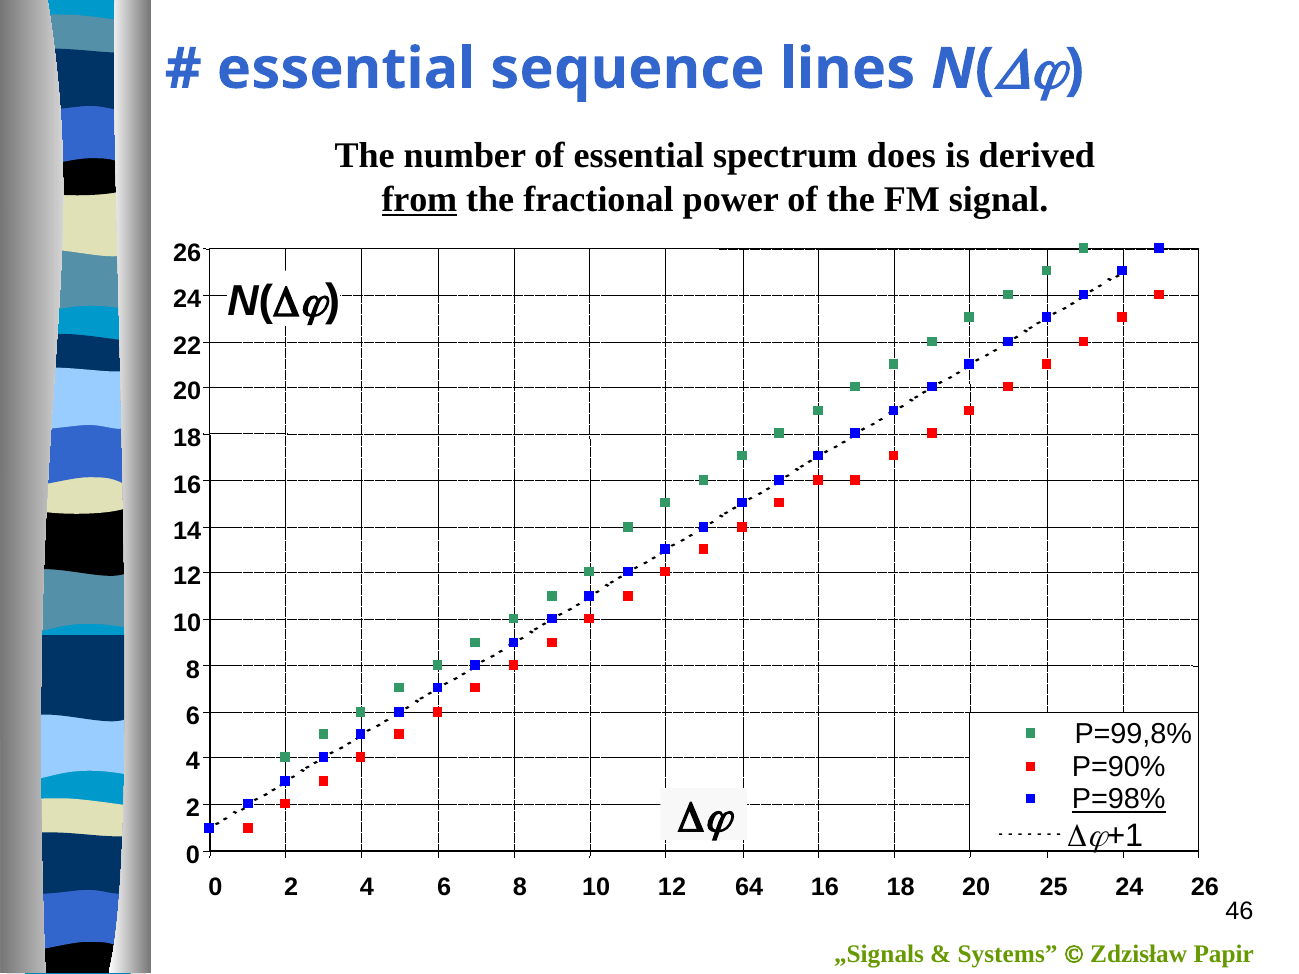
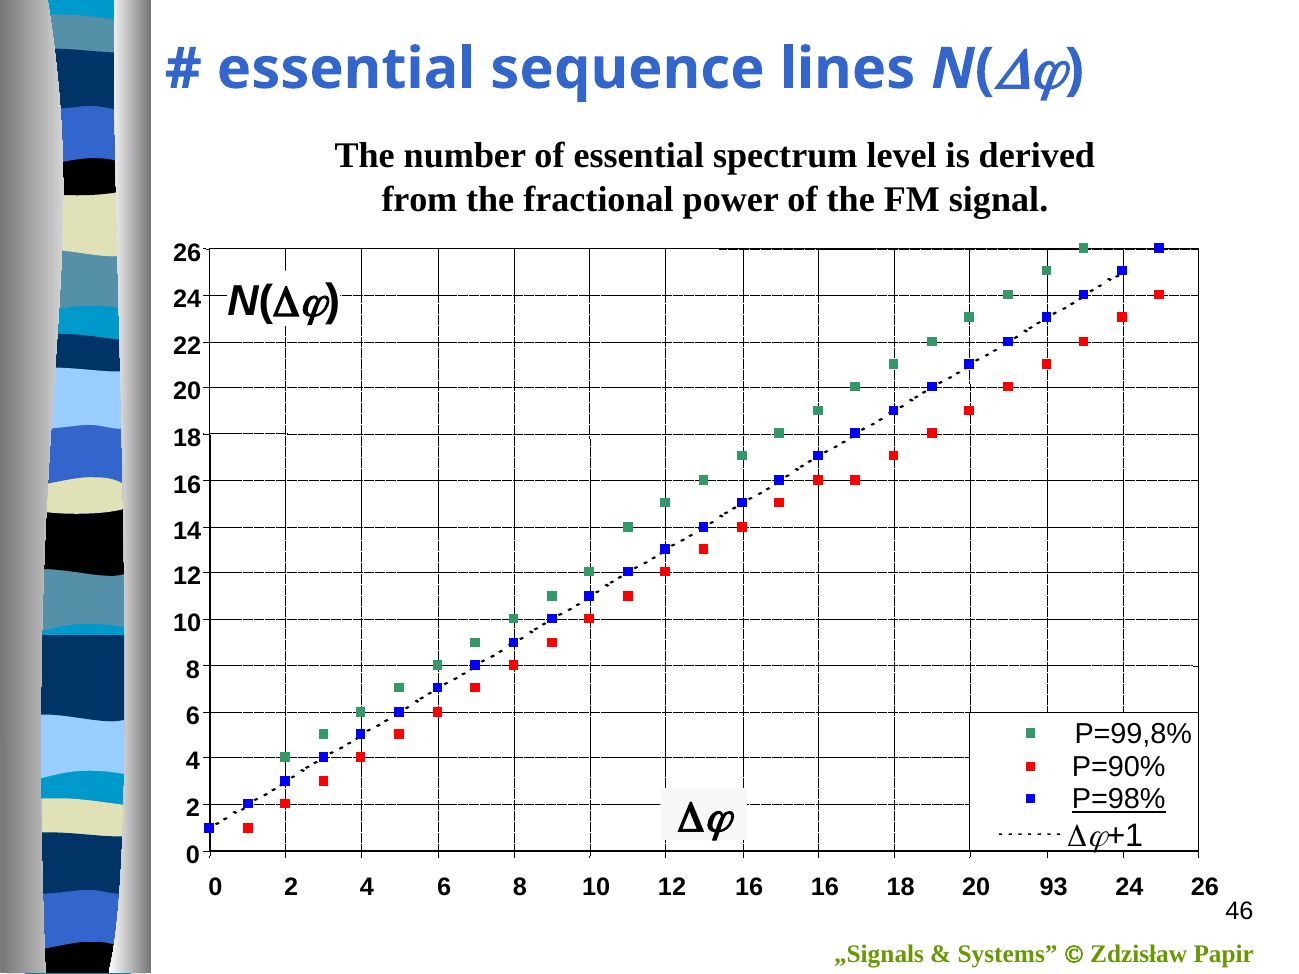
does: does -> level
from underline: present -> none
12 64: 64 -> 16
25: 25 -> 93
